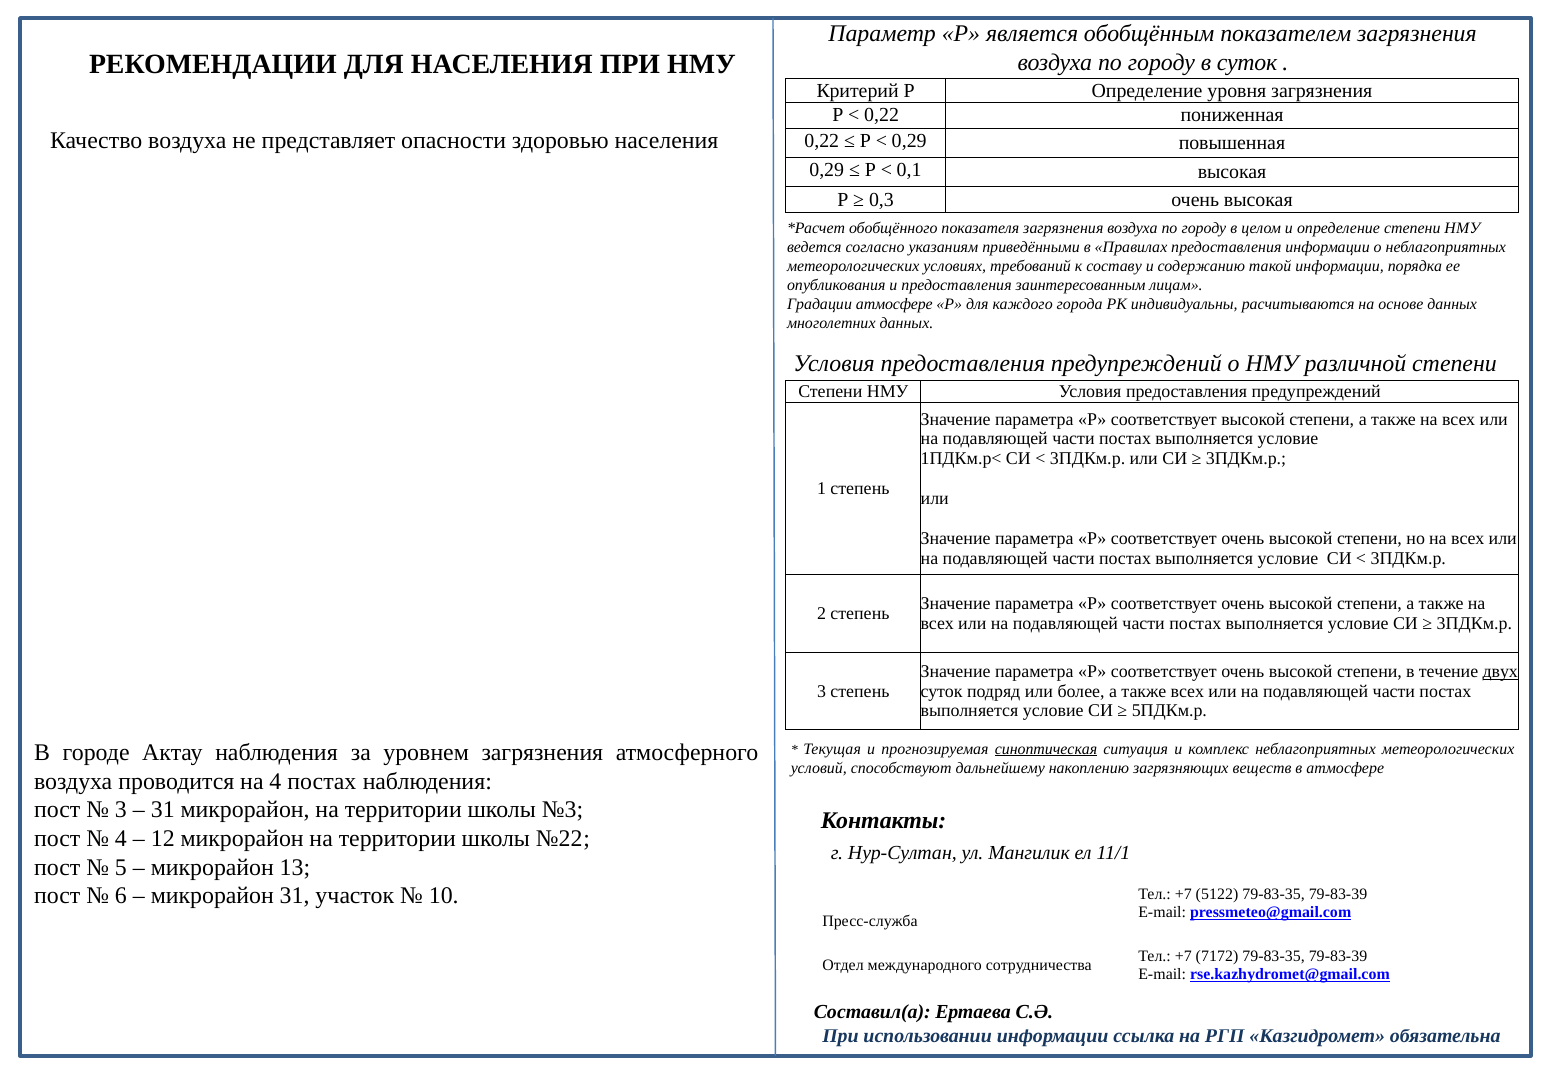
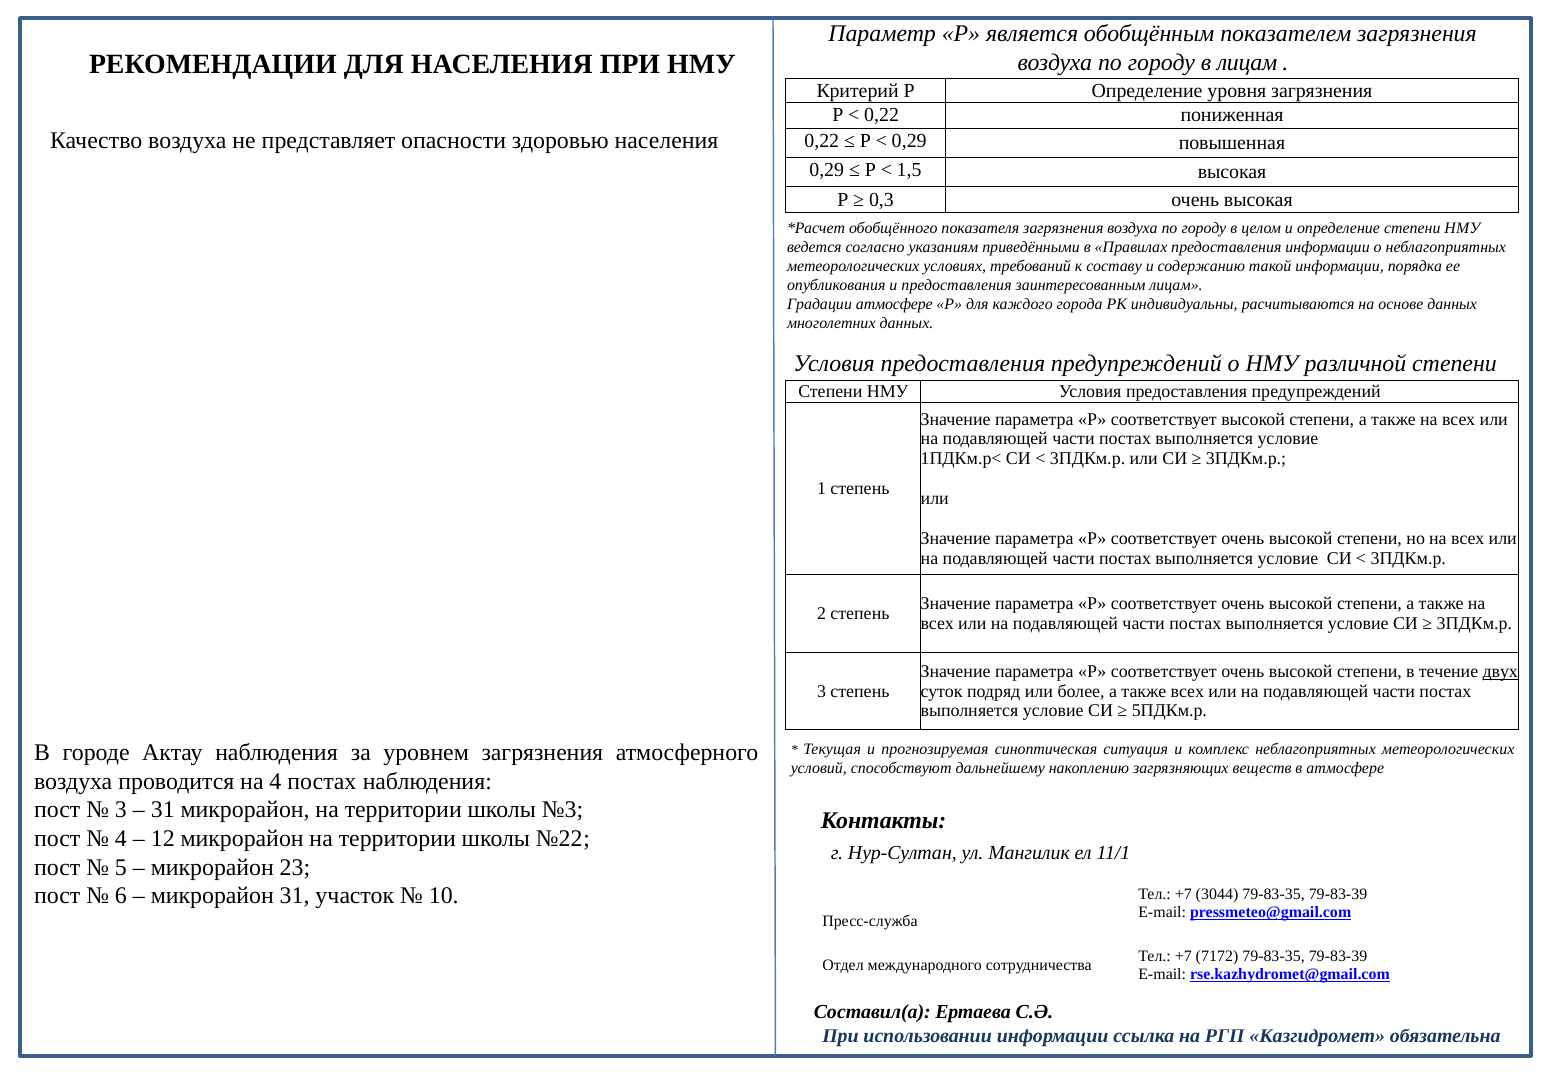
в суток: суток -> лицам
0,1: 0,1 -> 1,5
синоптическая underline: present -> none
13: 13 -> 23
5122: 5122 -> 3044
